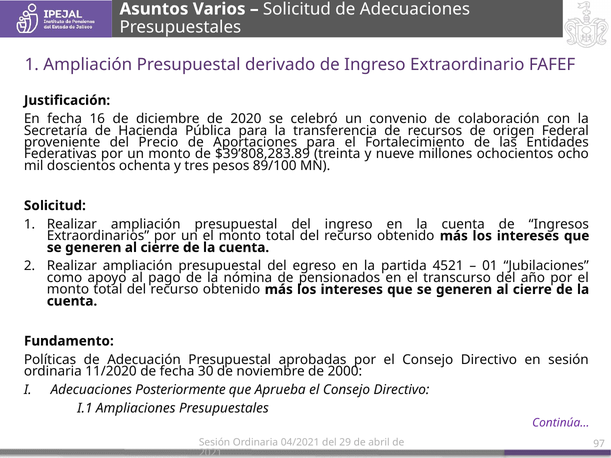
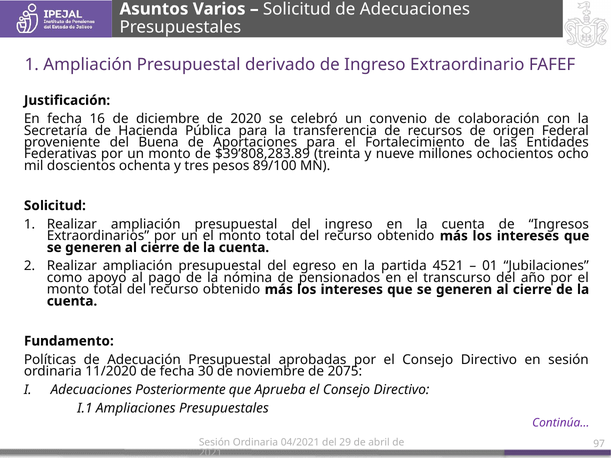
Precio: Precio -> Buena
2000: 2000 -> 2075
